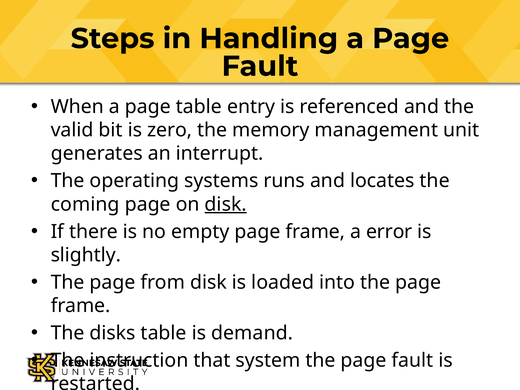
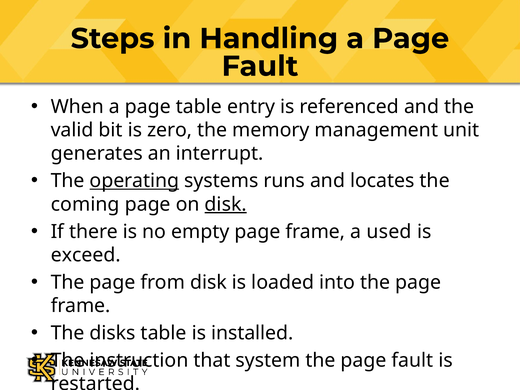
operating underline: none -> present
error: error -> used
slightly: slightly -> exceed
demand: demand -> installed
